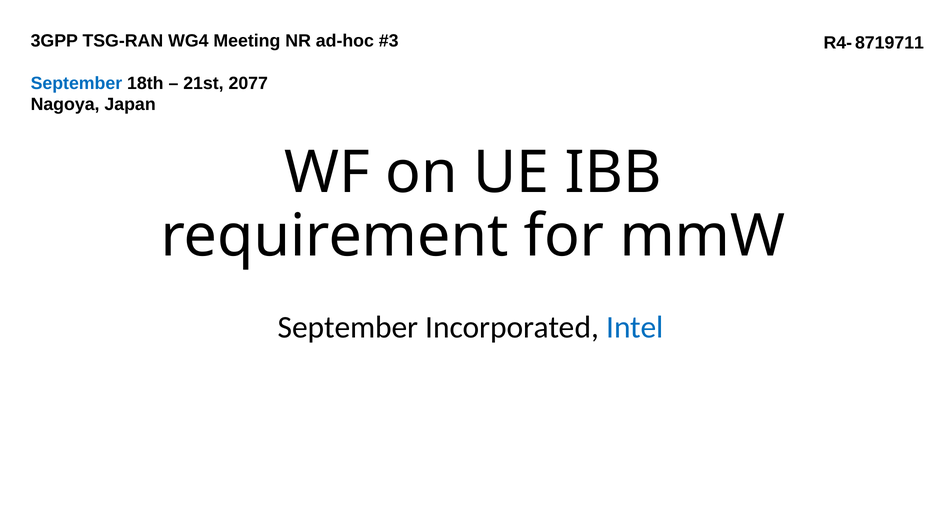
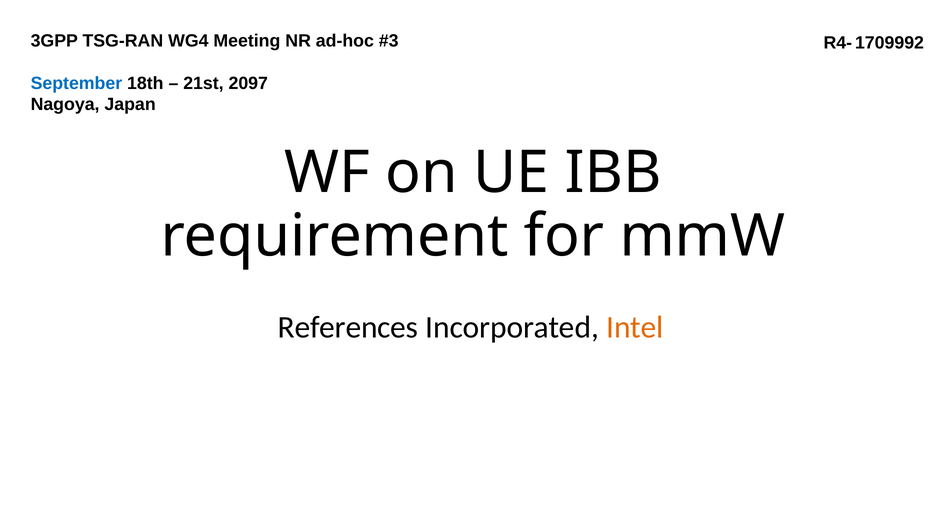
8719711: 8719711 -> 1709992
2077: 2077 -> 2097
September at (348, 328): September -> References
Intel colour: blue -> orange
